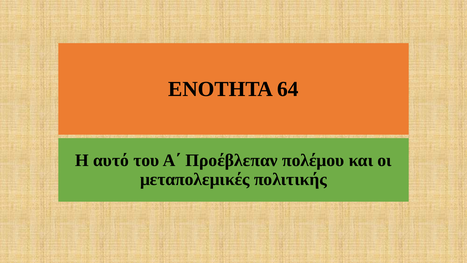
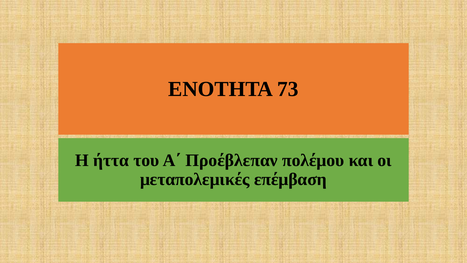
64: 64 -> 73
αυτό: αυτό -> ήττα
πολιτικής: πολιτικής -> επέμβαση
